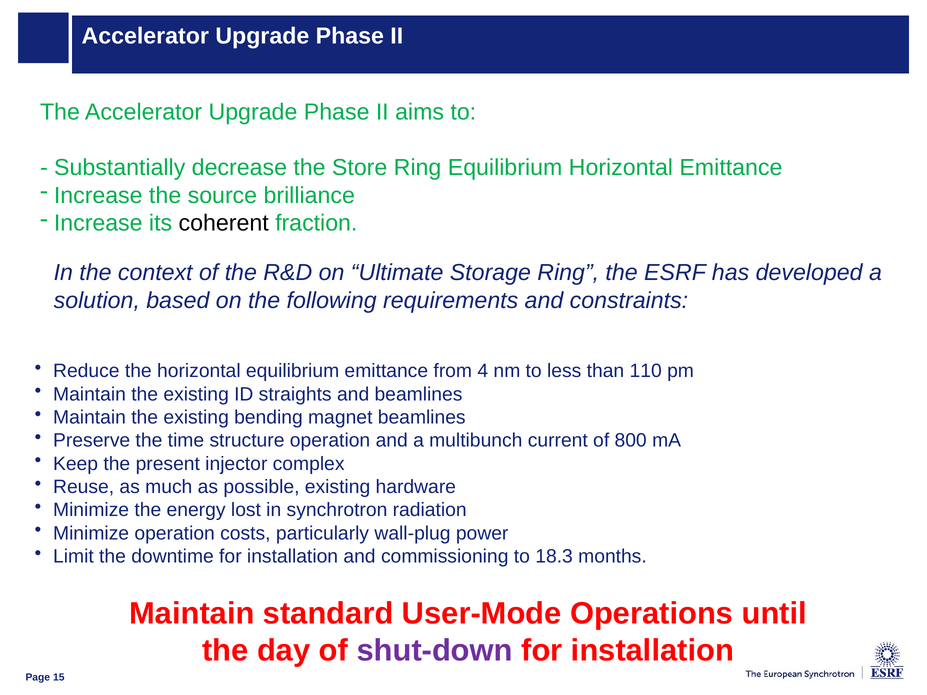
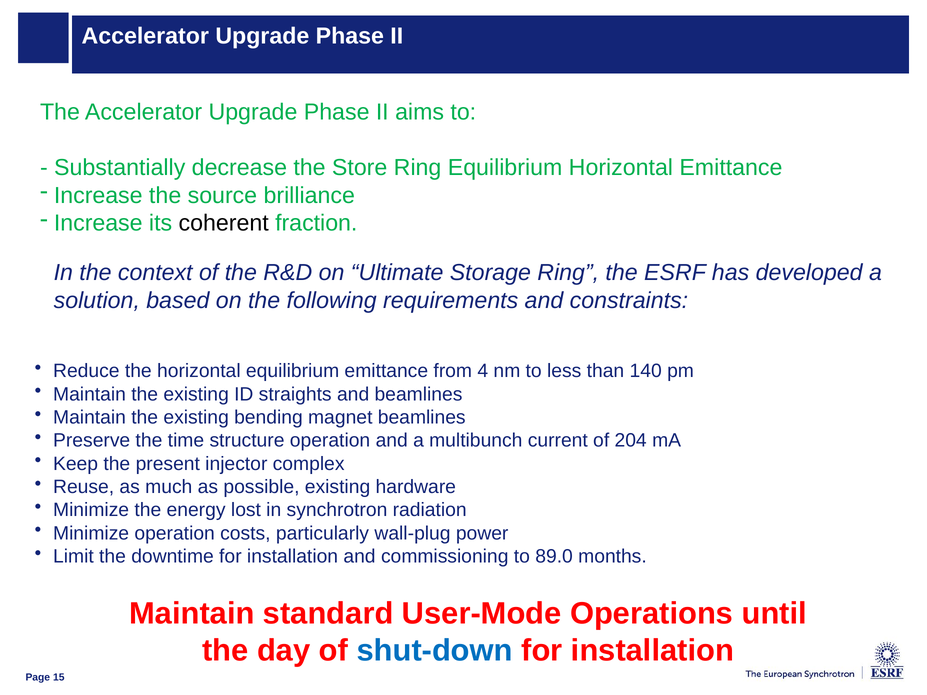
110: 110 -> 140
800: 800 -> 204
18.3: 18.3 -> 89.0
shut-down colour: purple -> blue
